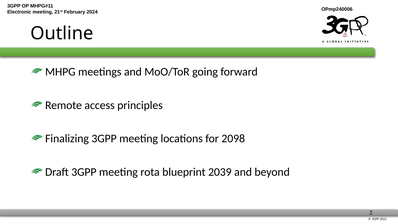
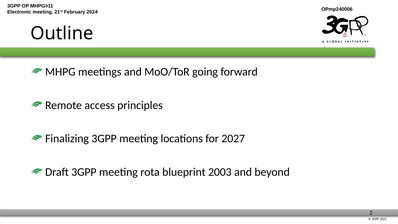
2098: 2098 -> 2027
2039: 2039 -> 2003
